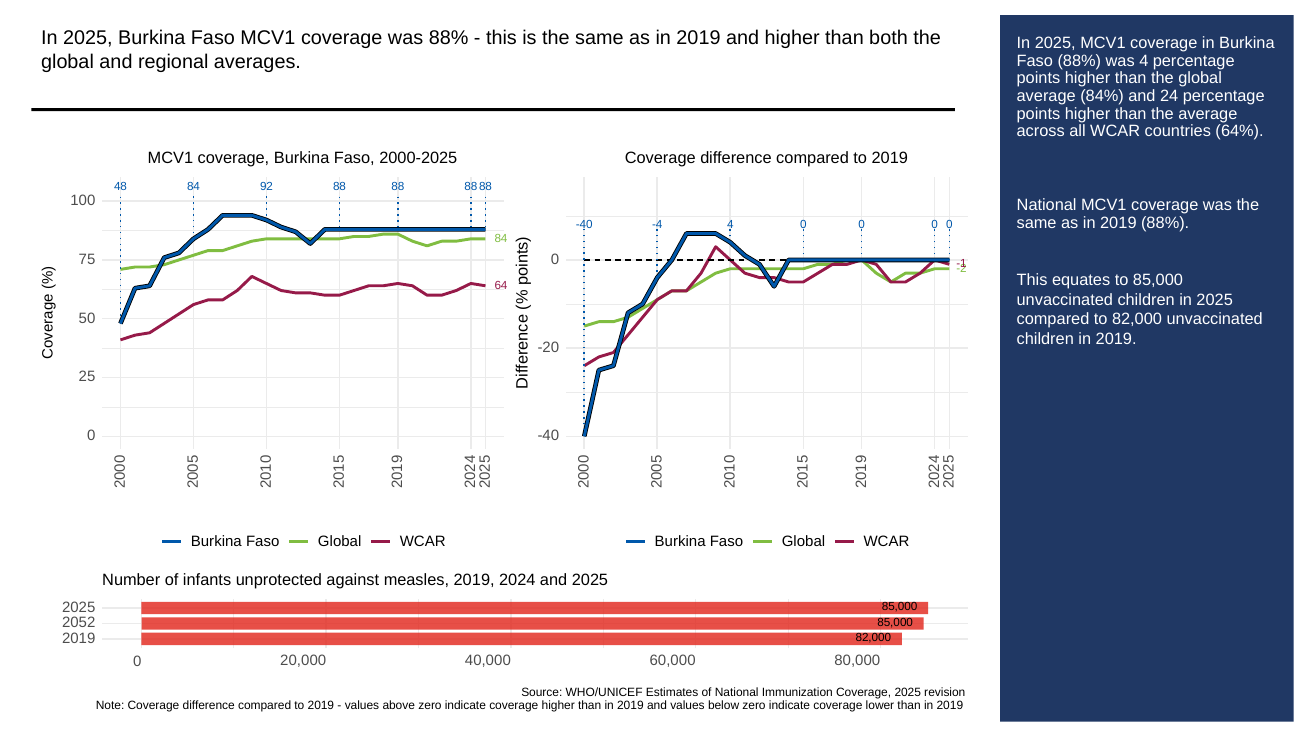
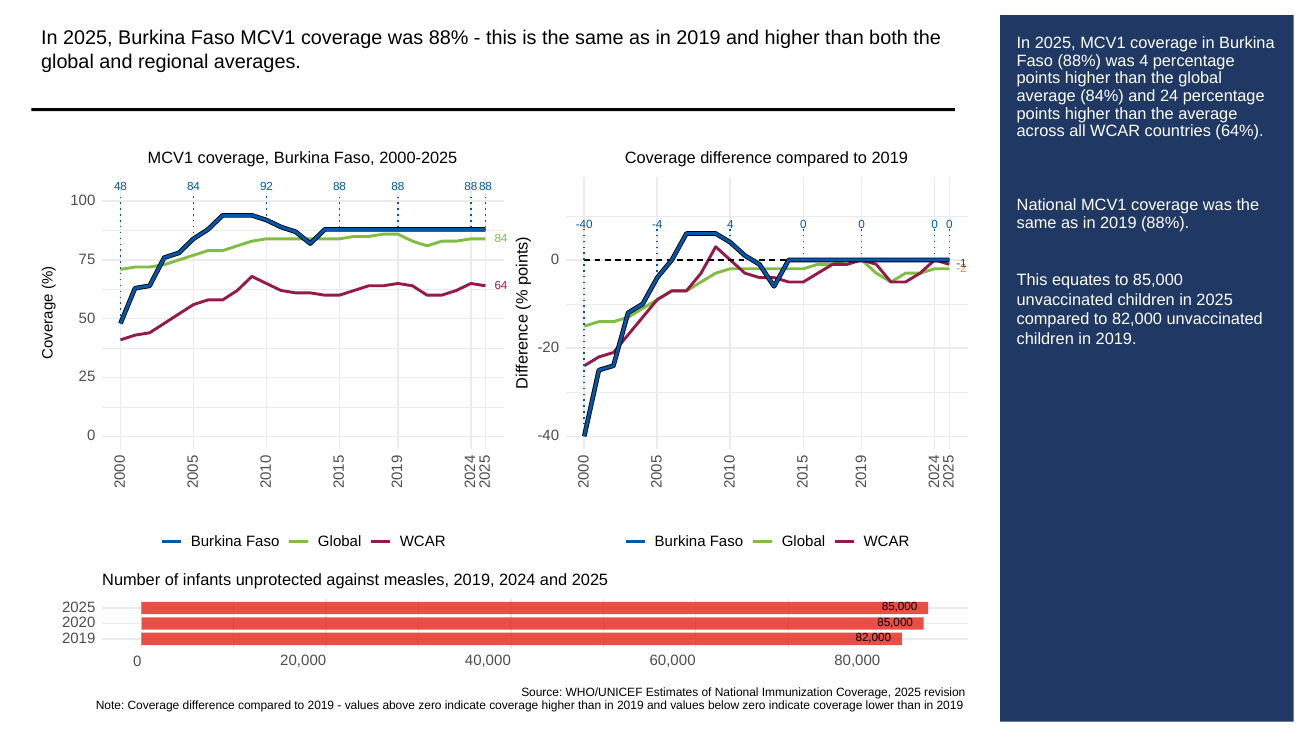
2052: 2052 -> 2020
